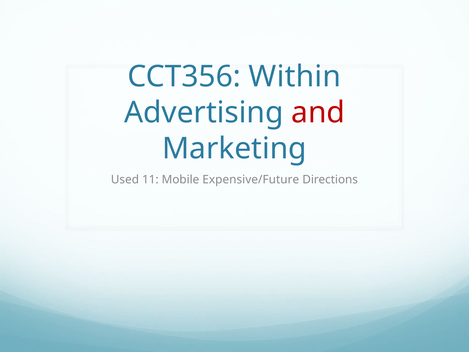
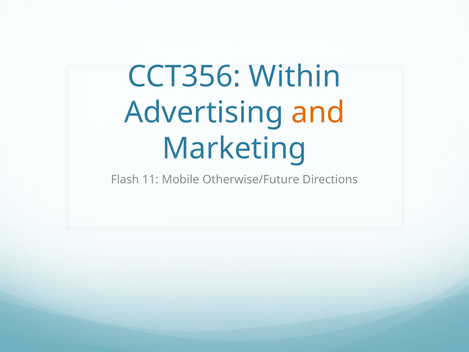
and colour: red -> orange
Used: Used -> Flash
Expensive/Future: Expensive/Future -> Otherwise/Future
